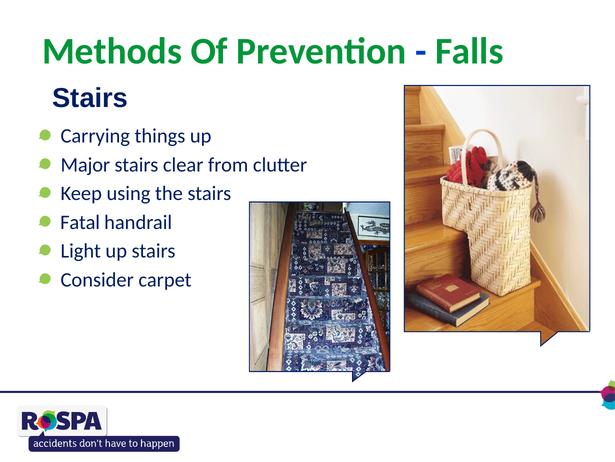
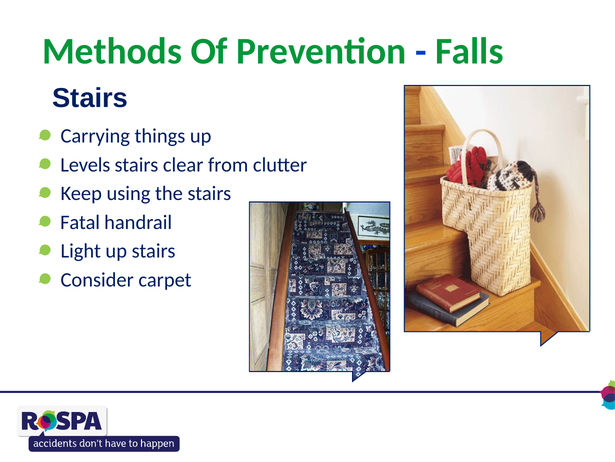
Major: Major -> Levels
